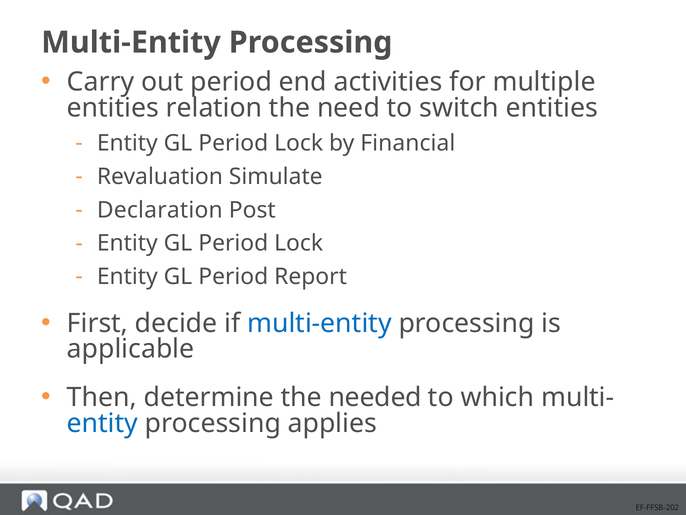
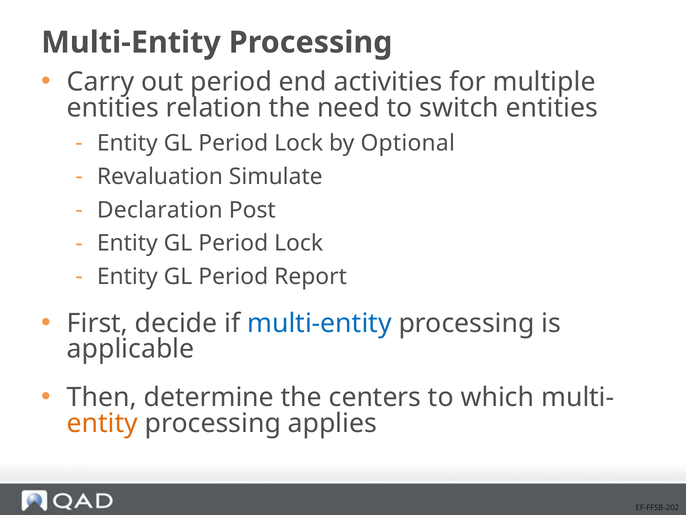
Financial: Financial -> Optional
needed: needed -> centers
entity at (102, 423) colour: blue -> orange
